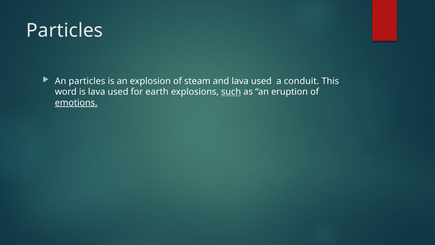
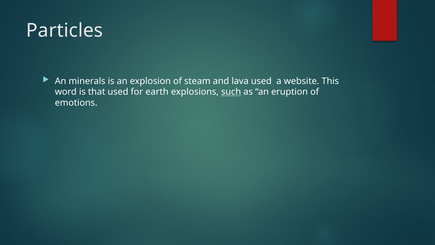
An particles: particles -> minerals
conduit: conduit -> website
is lava: lava -> that
emotions underline: present -> none
